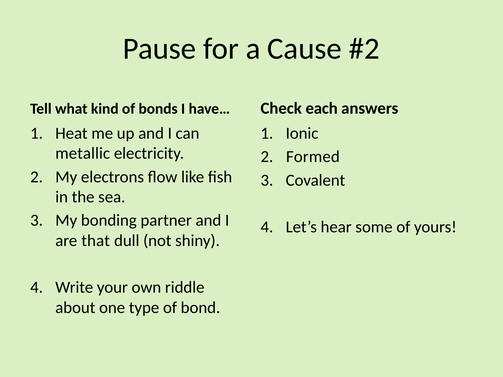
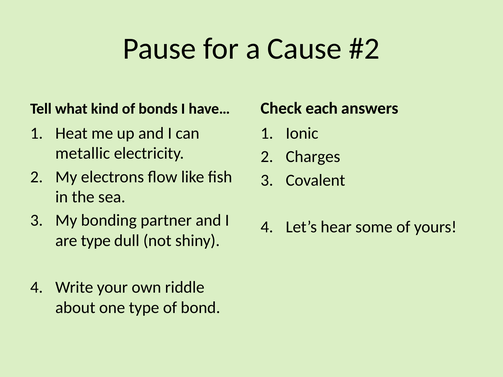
Formed: Formed -> Charges
are that: that -> type
